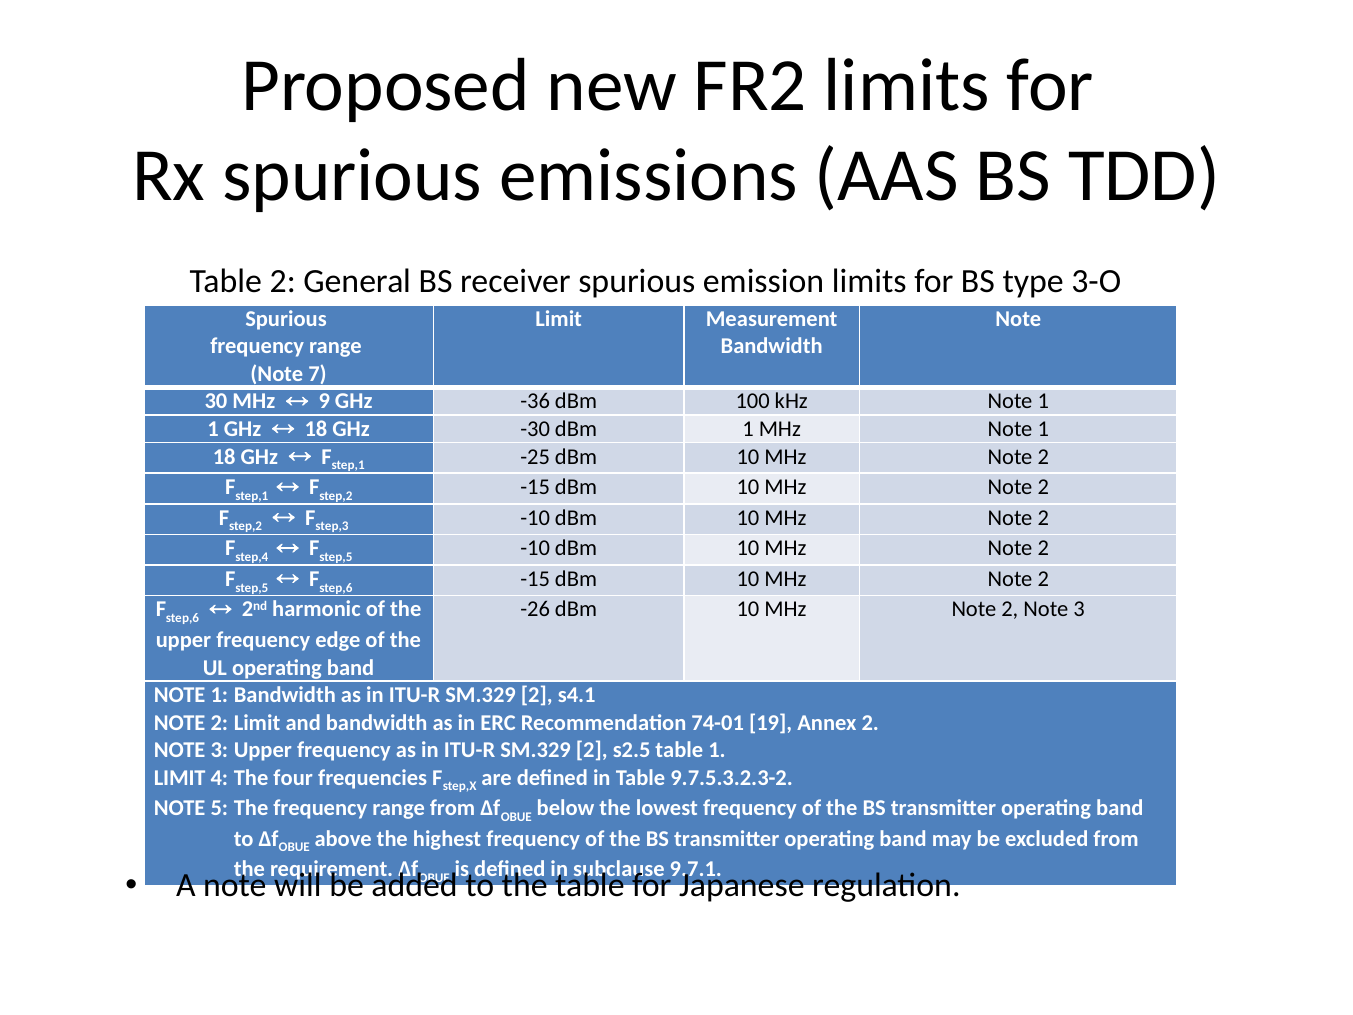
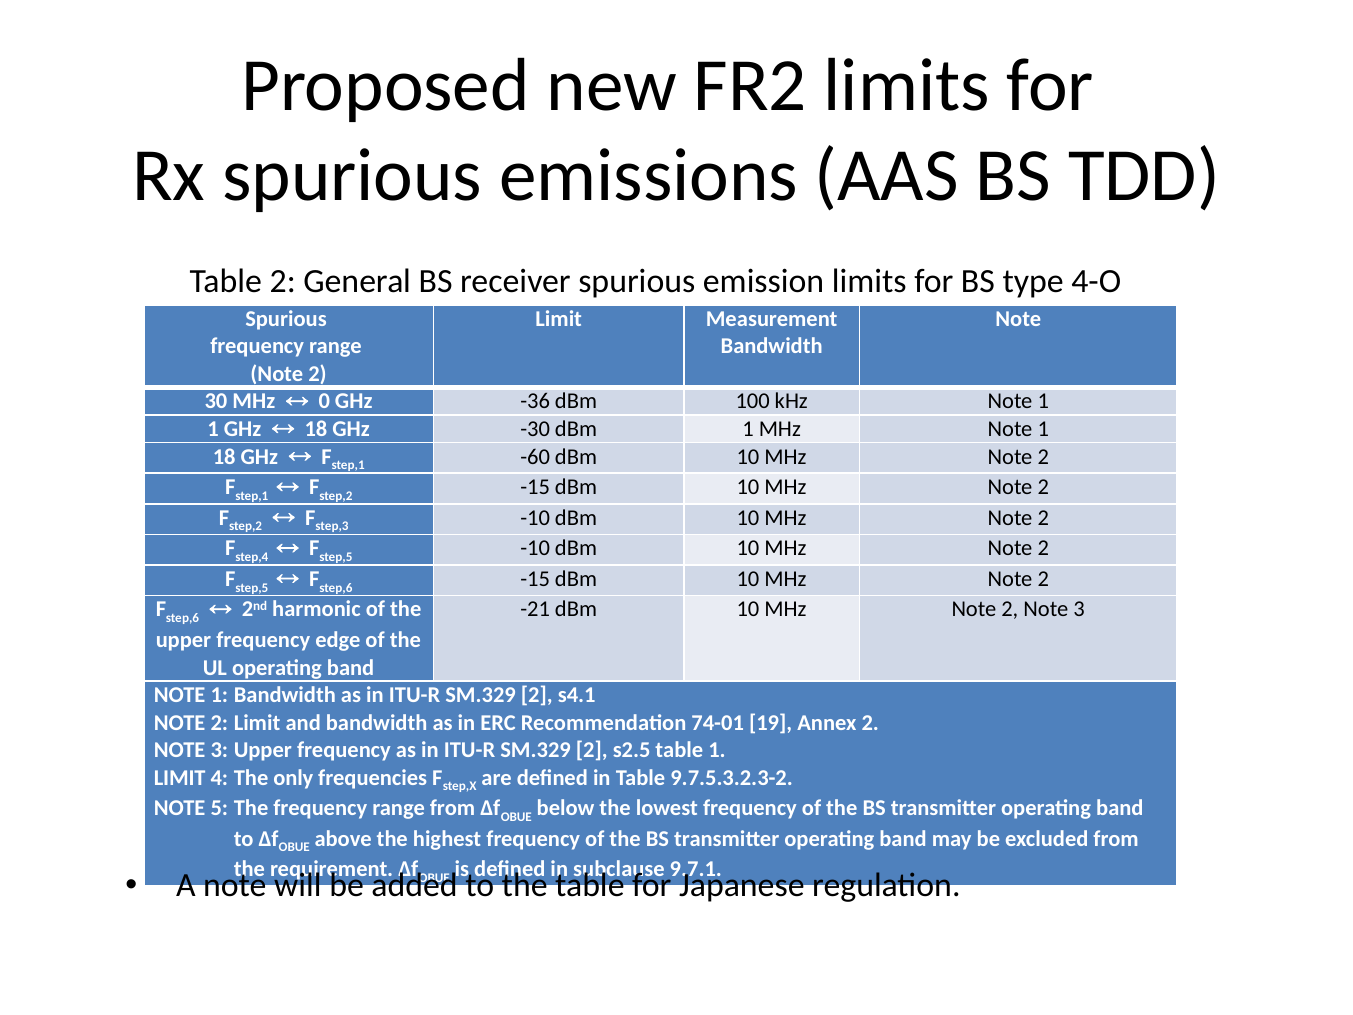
3-O: 3-O -> 4-O
7 at (317, 374): 7 -> 2
9: 9 -> 0
-25: -25 -> -60
-26: -26 -> -21
four: four -> only
